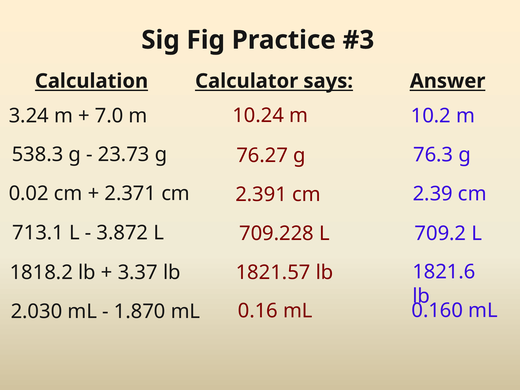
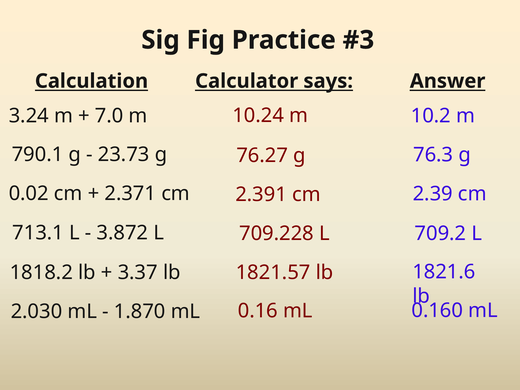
538.3: 538.3 -> 790.1
